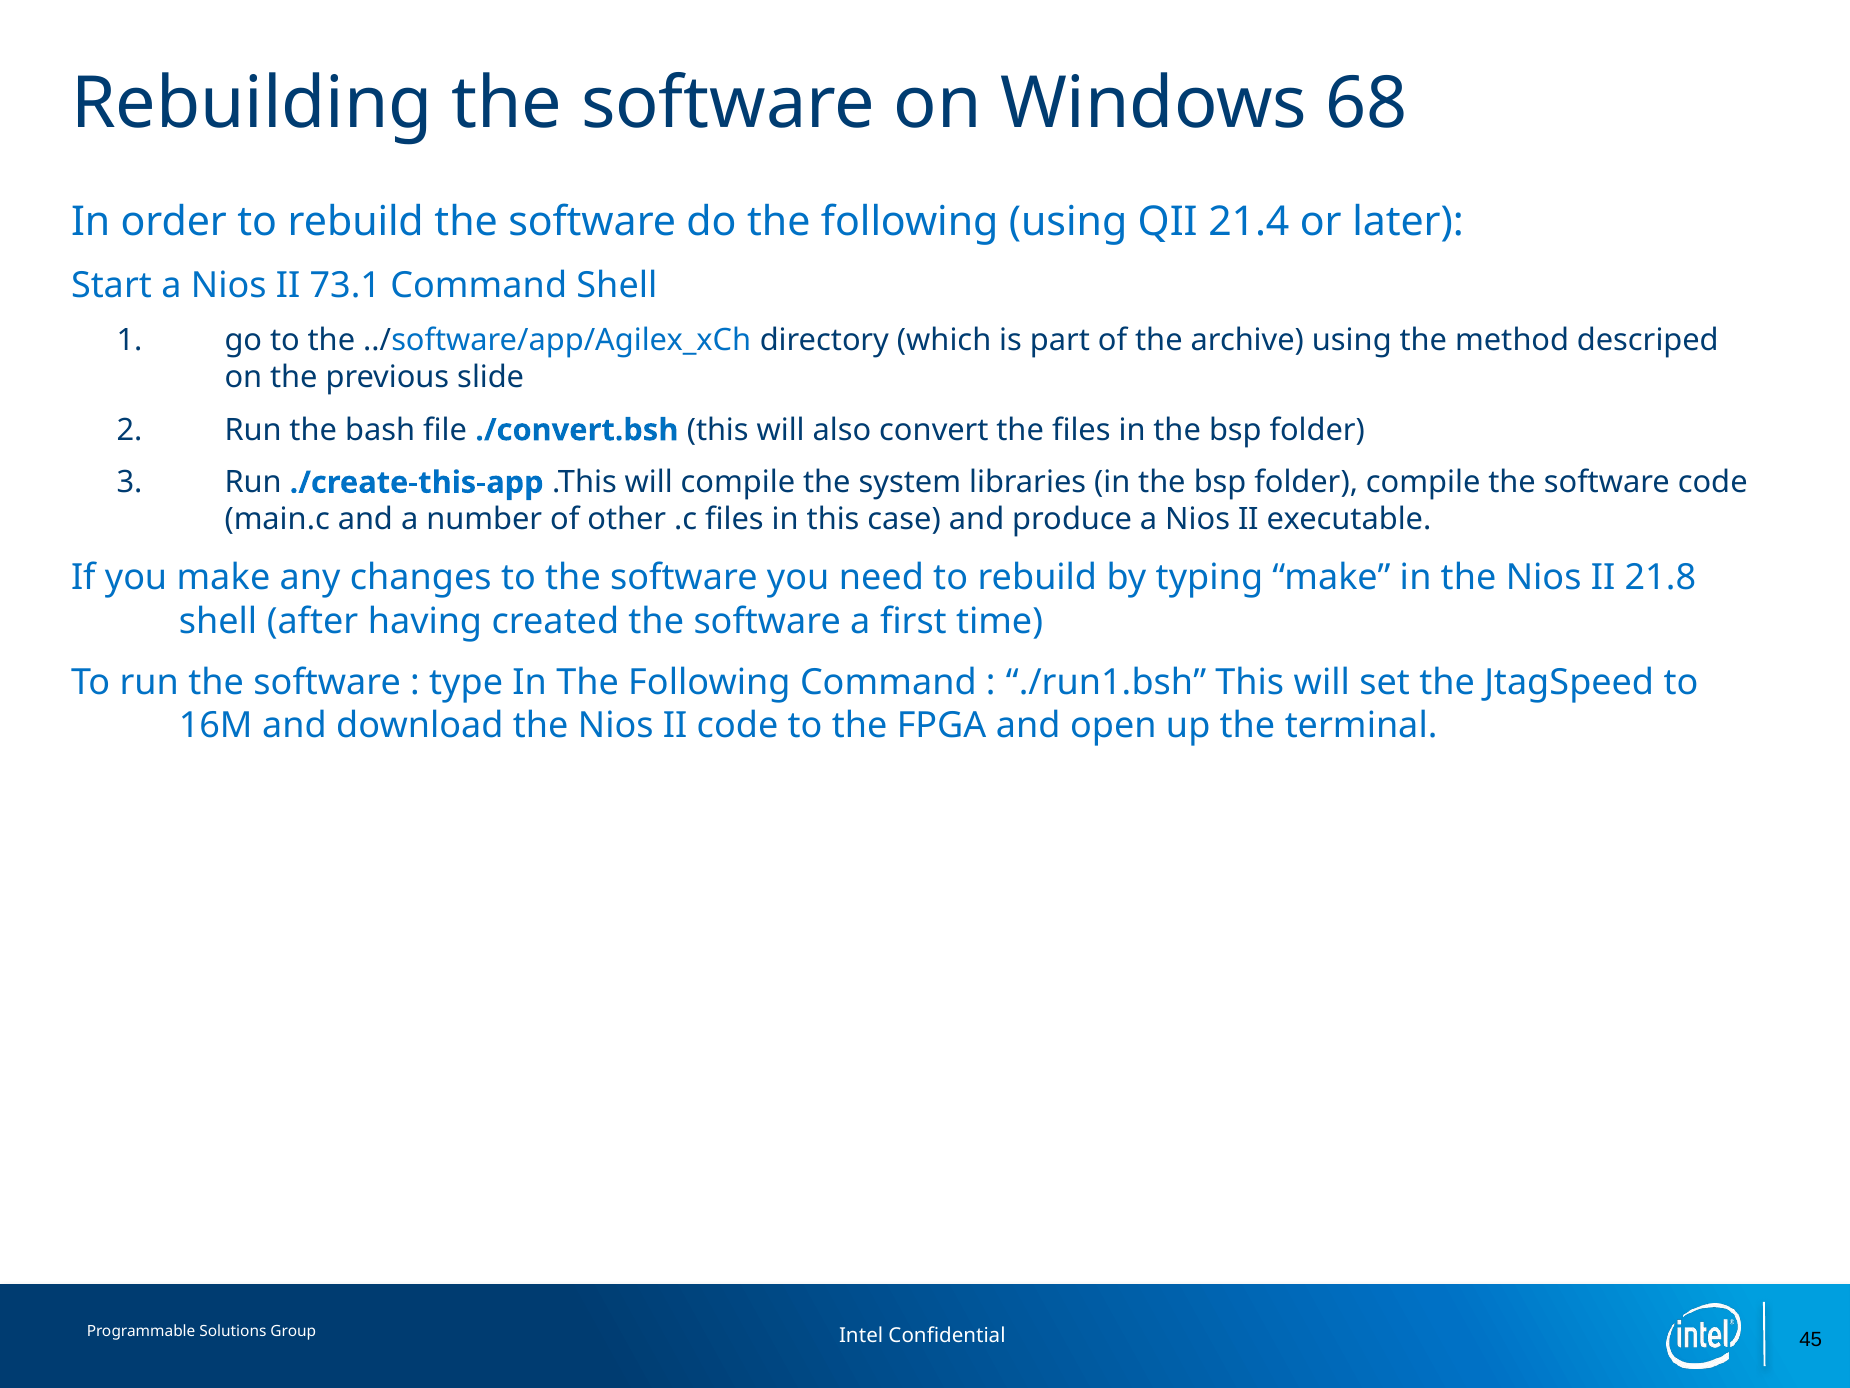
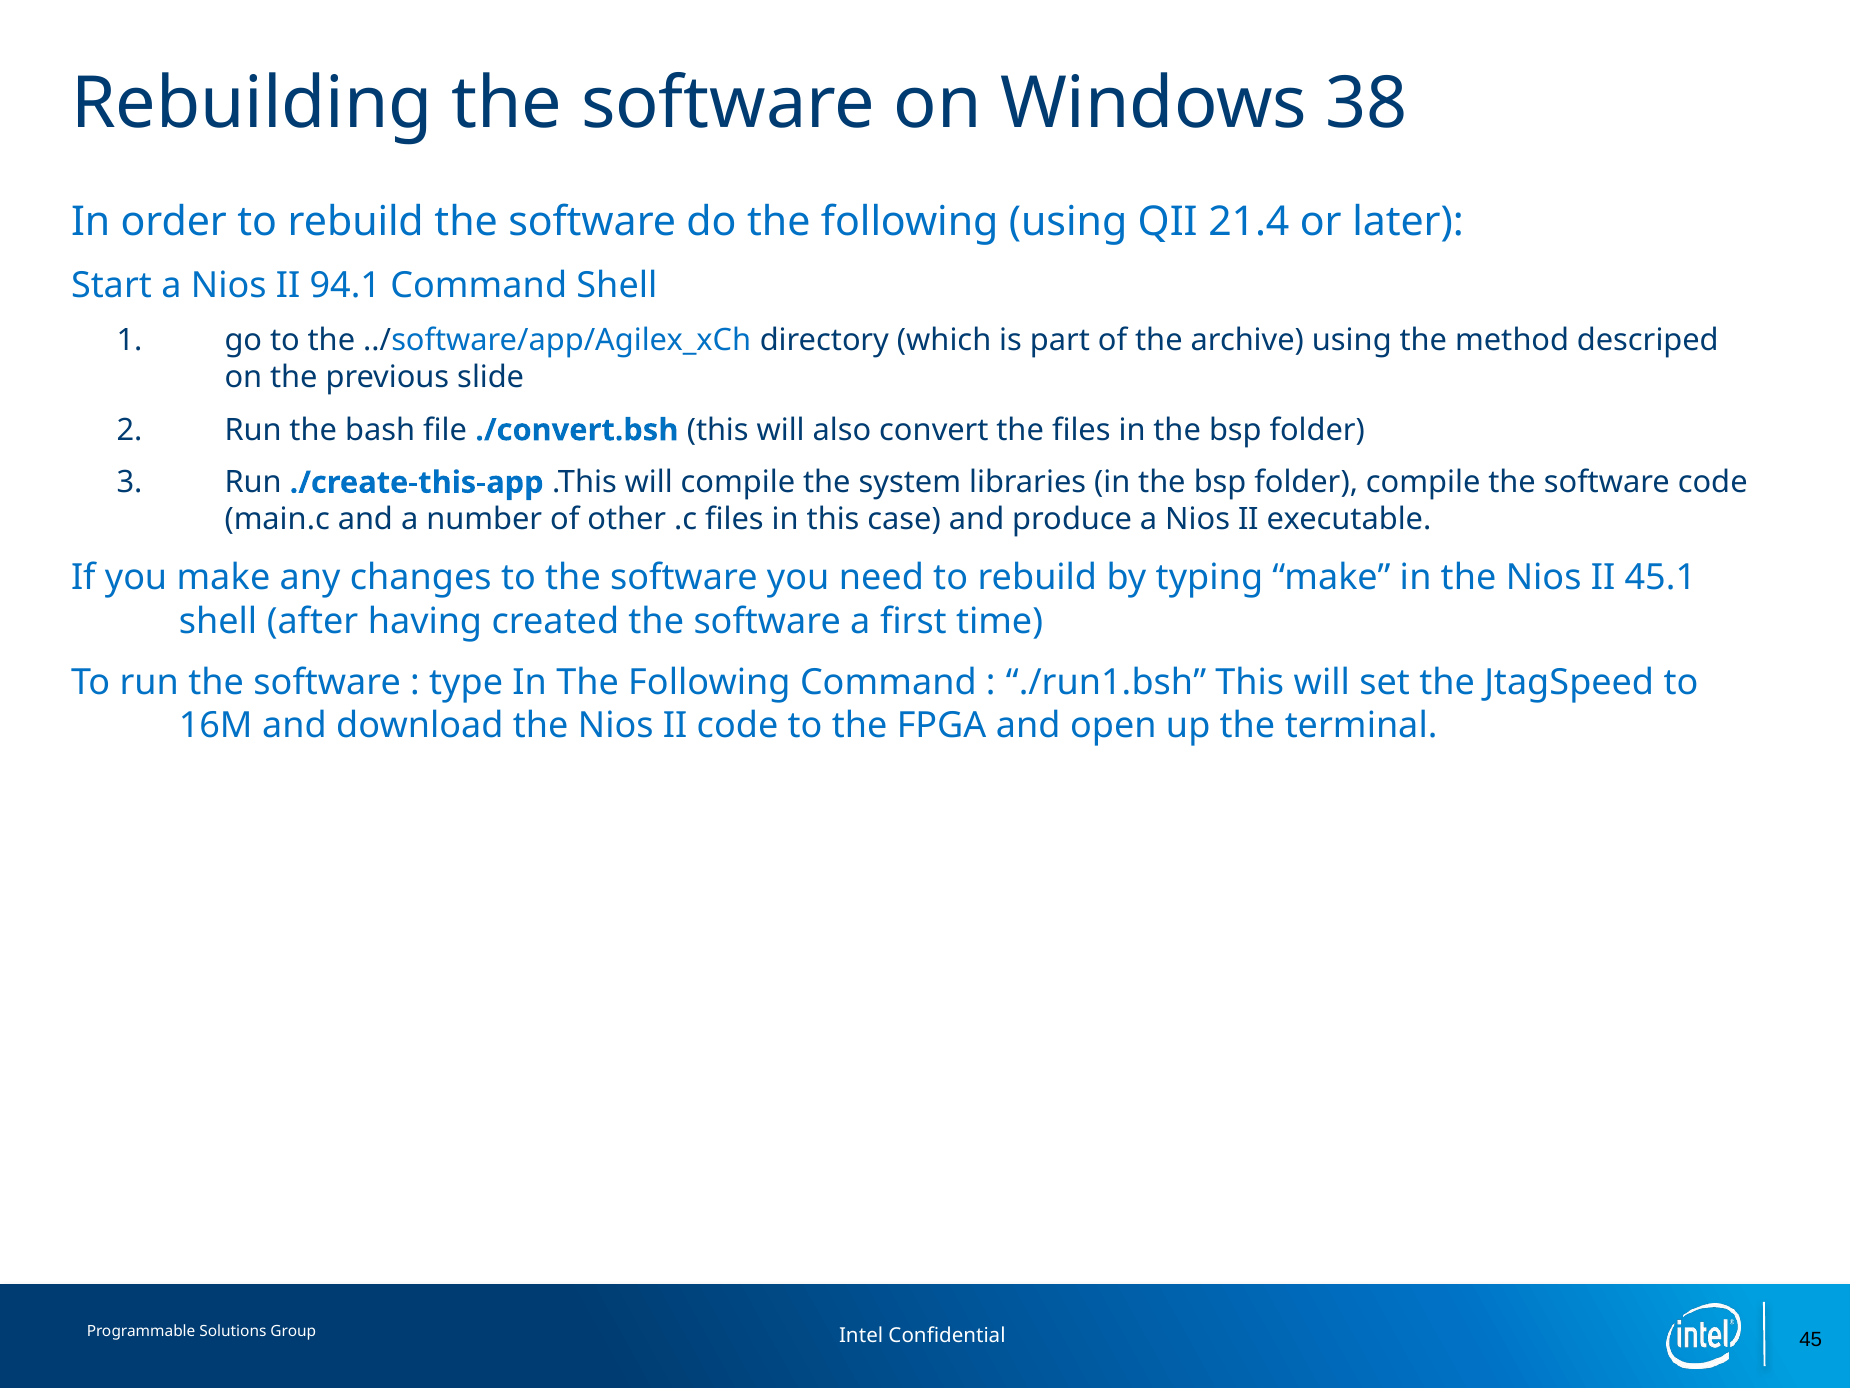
68: 68 -> 38
73.1: 73.1 -> 94.1
21.8: 21.8 -> 45.1
